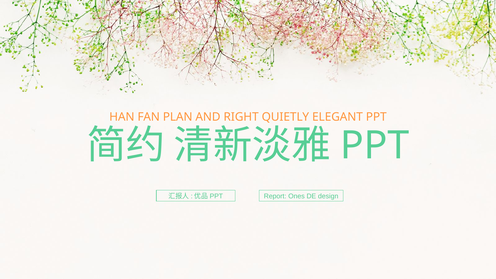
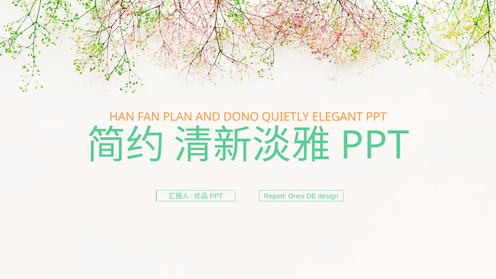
RIGHT: RIGHT -> DONO
